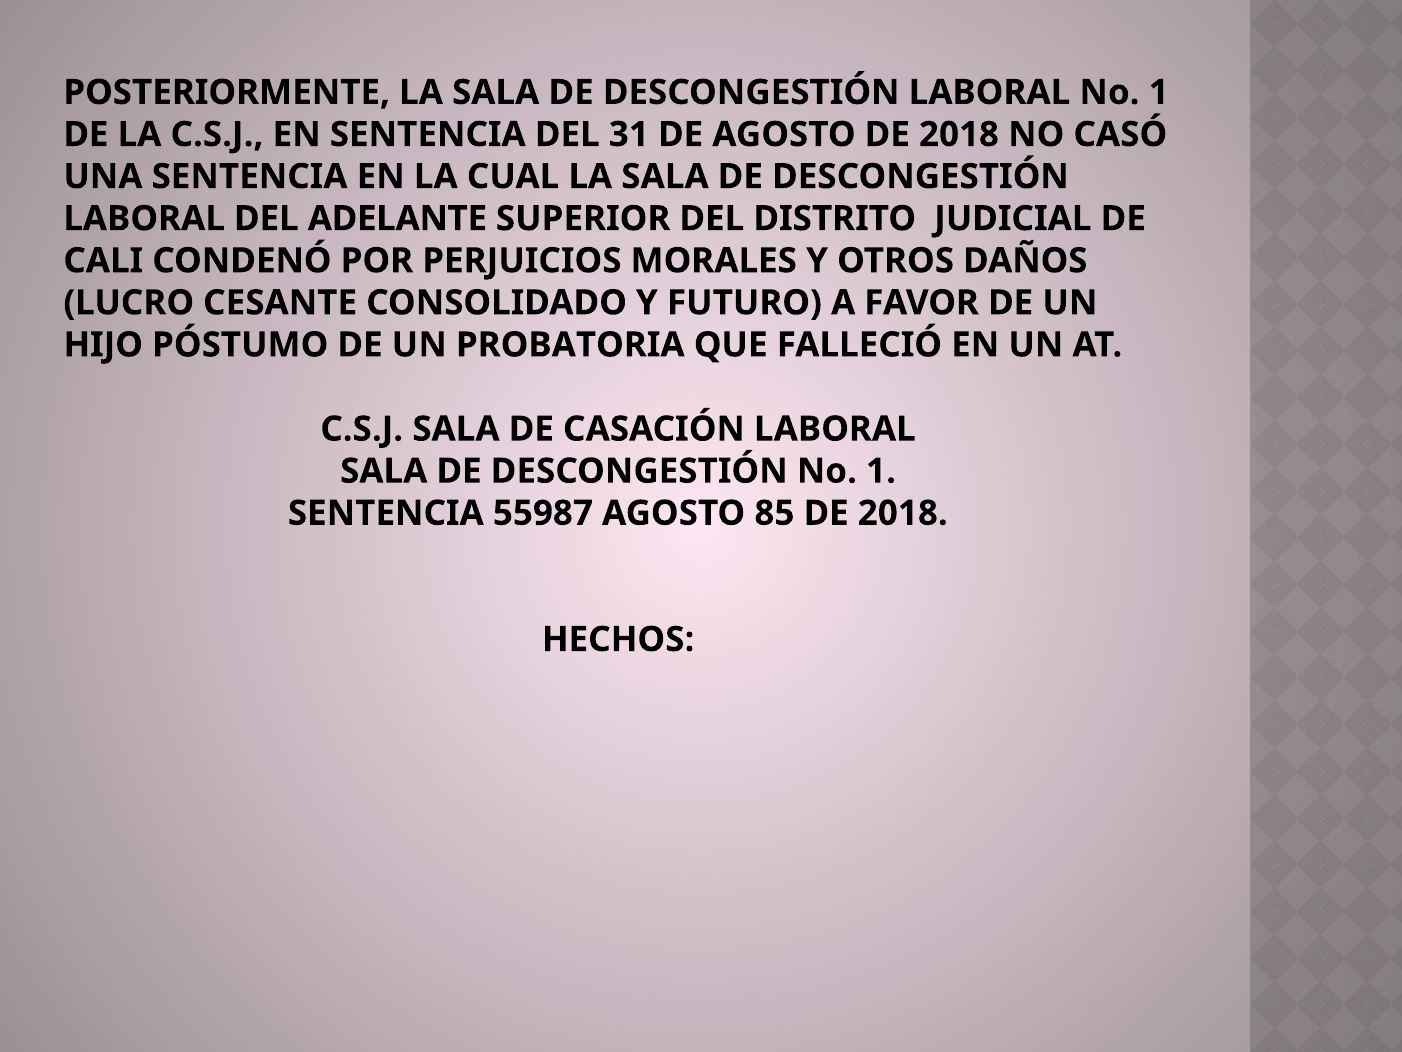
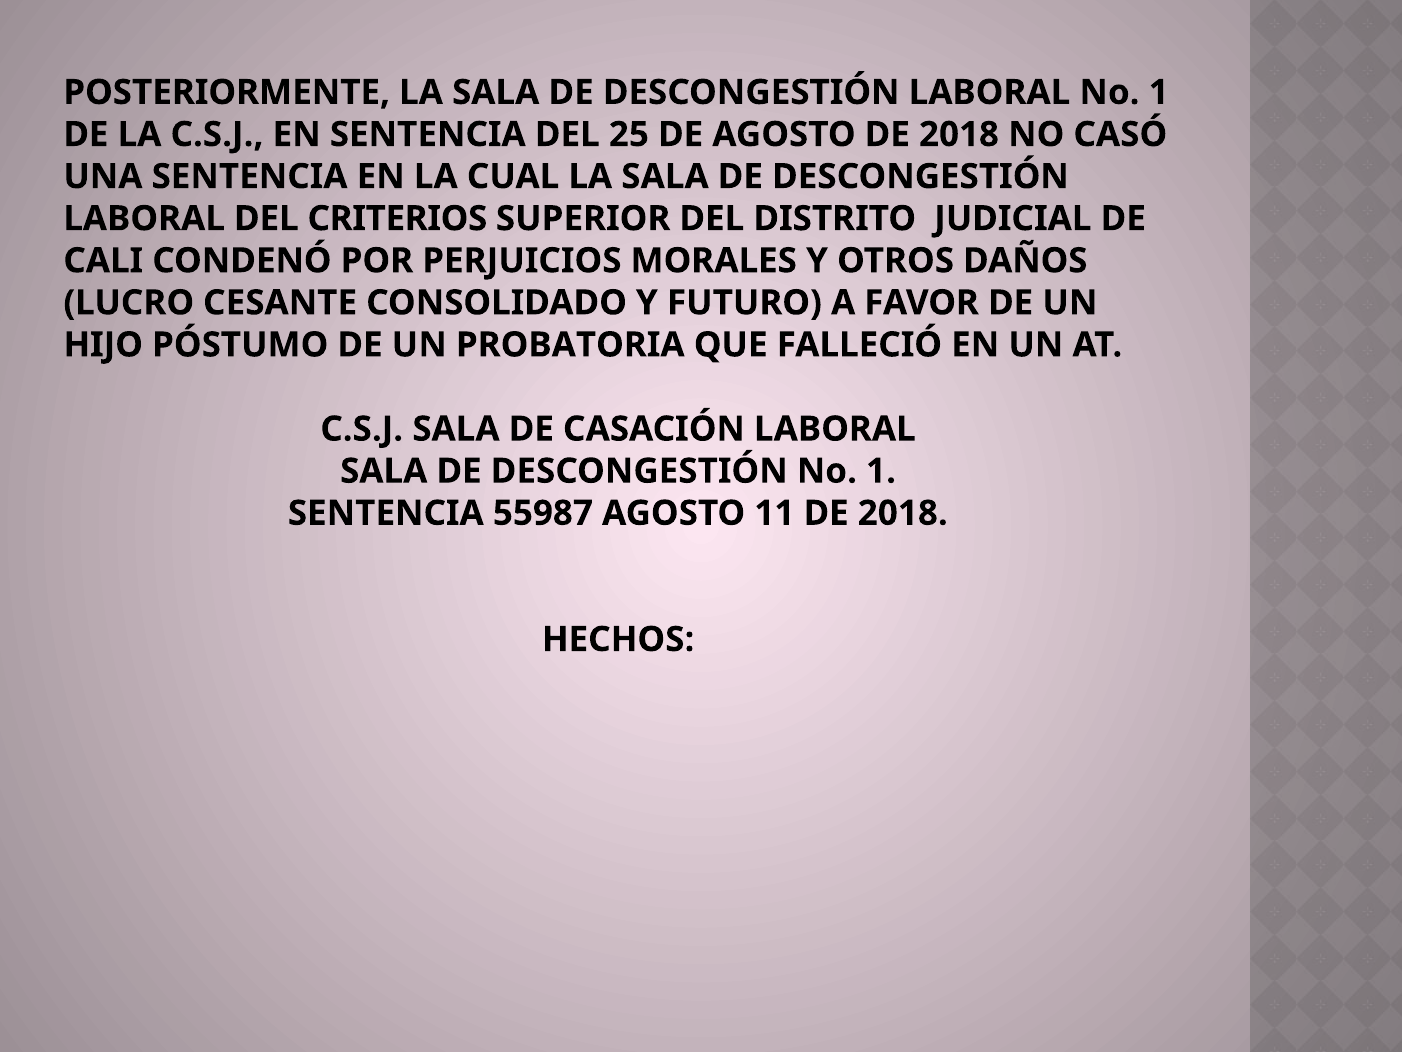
31: 31 -> 25
ADELANTE: ADELANTE -> CRITERIOS
85: 85 -> 11
